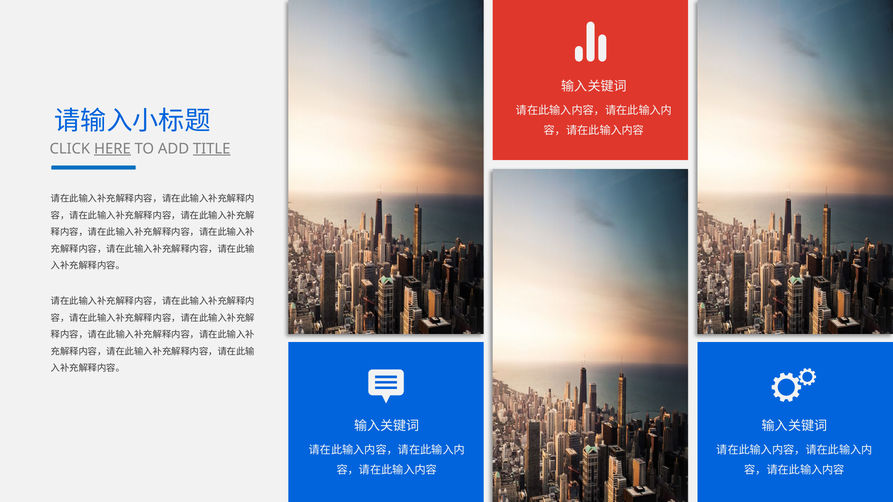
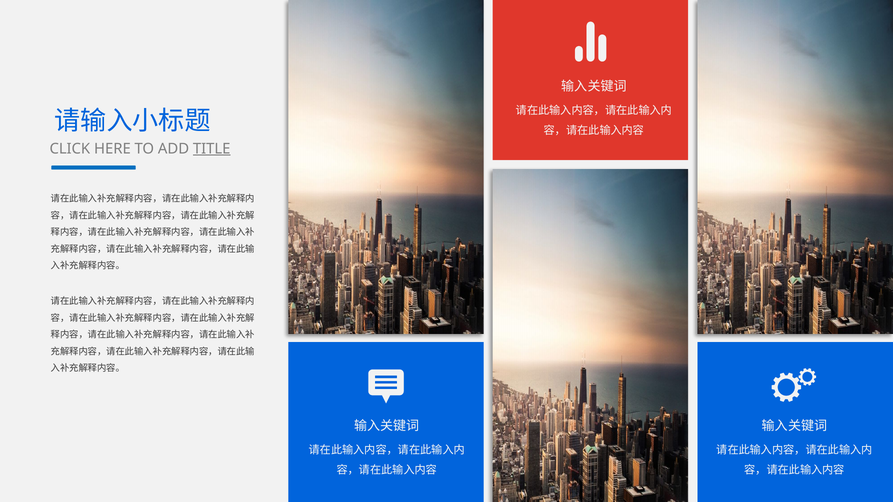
HERE underline: present -> none
